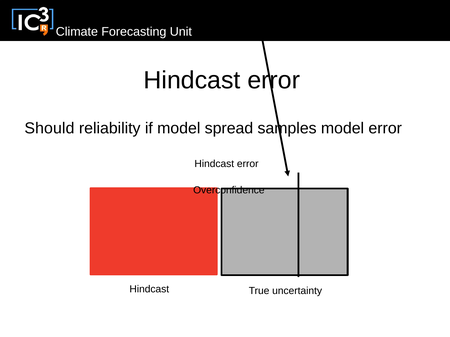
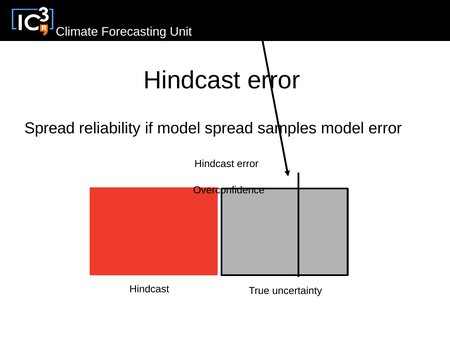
Should at (49, 128): Should -> Spread
